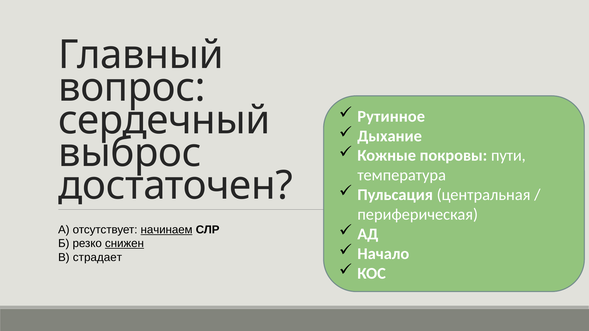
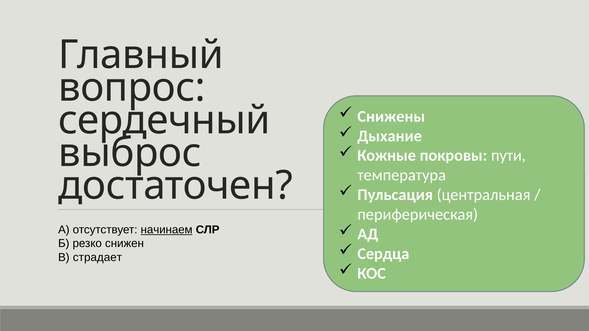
Рутинное: Рутинное -> Снижены
снижен underline: present -> none
Начало: Начало -> Сердца
